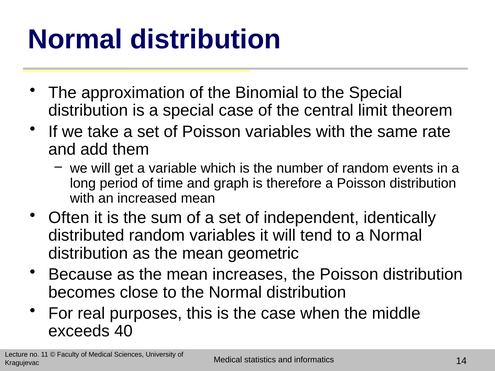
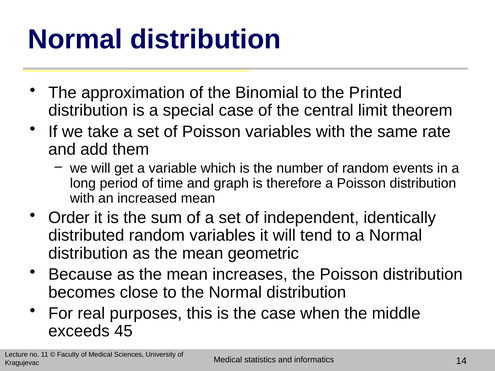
the Special: Special -> Printed
Often: Often -> Order
40: 40 -> 45
